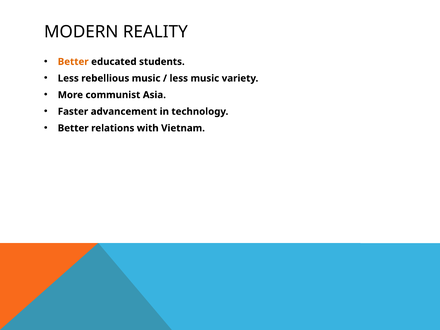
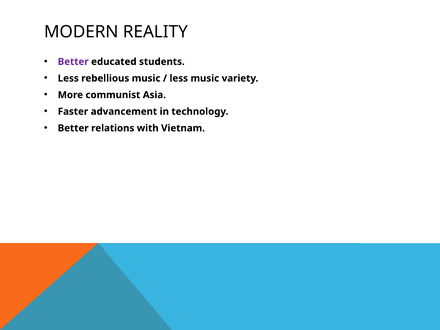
Better at (73, 62) colour: orange -> purple
